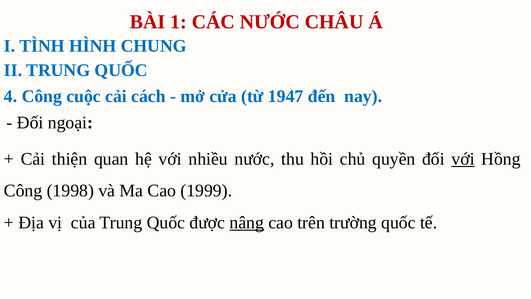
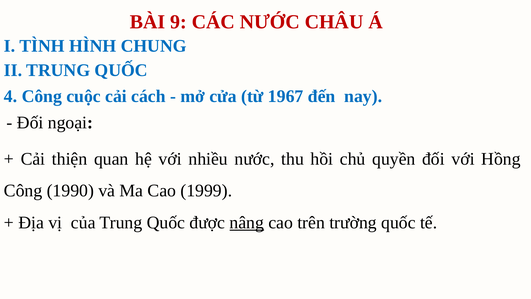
1: 1 -> 9
1947: 1947 -> 1967
với at (463, 159) underline: present -> none
1998: 1998 -> 1990
